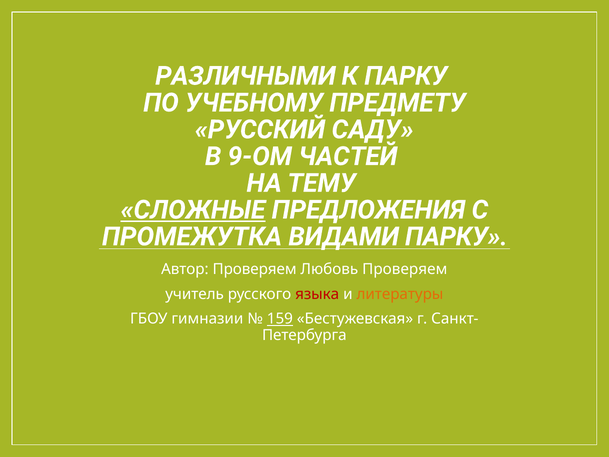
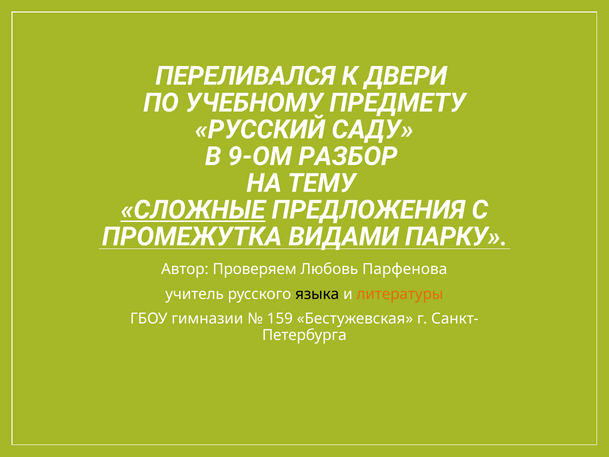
РАЗЛИЧНЫМИ: РАЗЛИЧНЫМИ -> ПЕРЕЛИВАЛСЯ
К ПАРКУ: ПАРКУ -> ДВЕРИ
ЧАСТЕЙ: ЧАСТЕЙ -> РАЗБОР
Любовь Проверяем: Проверяем -> Парфенова
языка colour: red -> black
159 underline: present -> none
